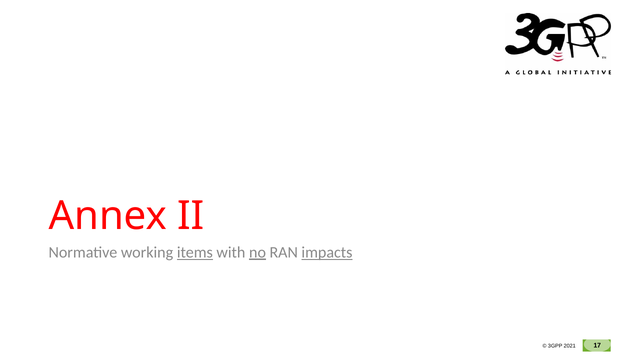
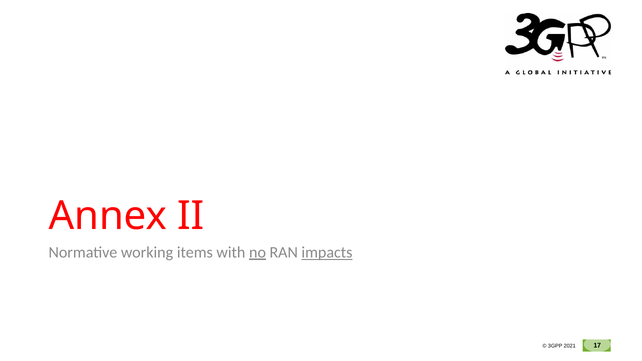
items underline: present -> none
